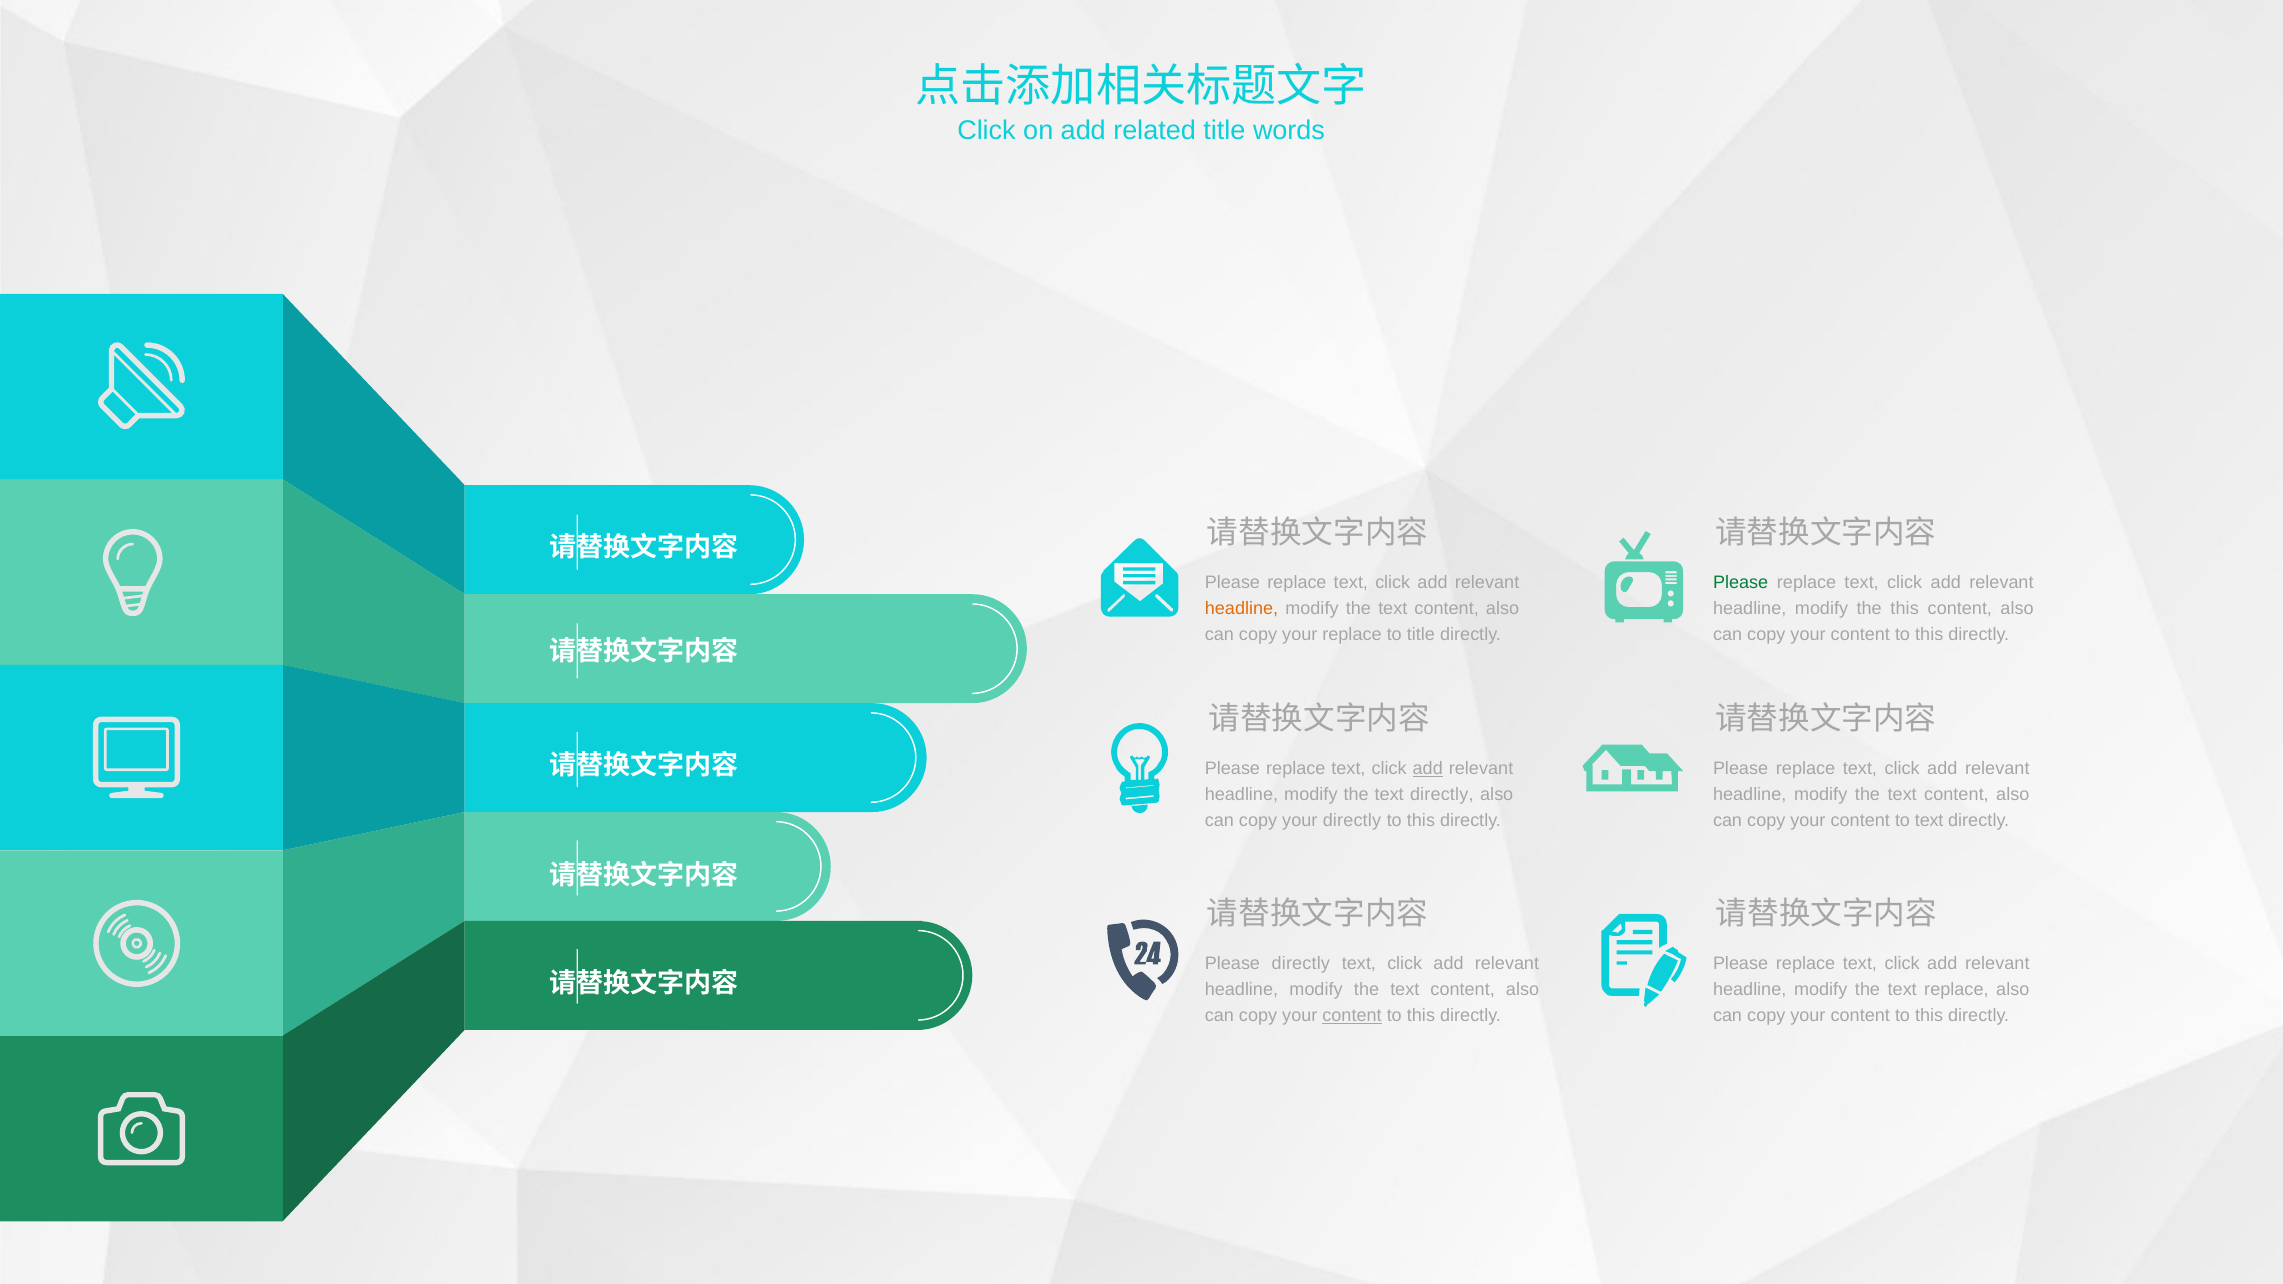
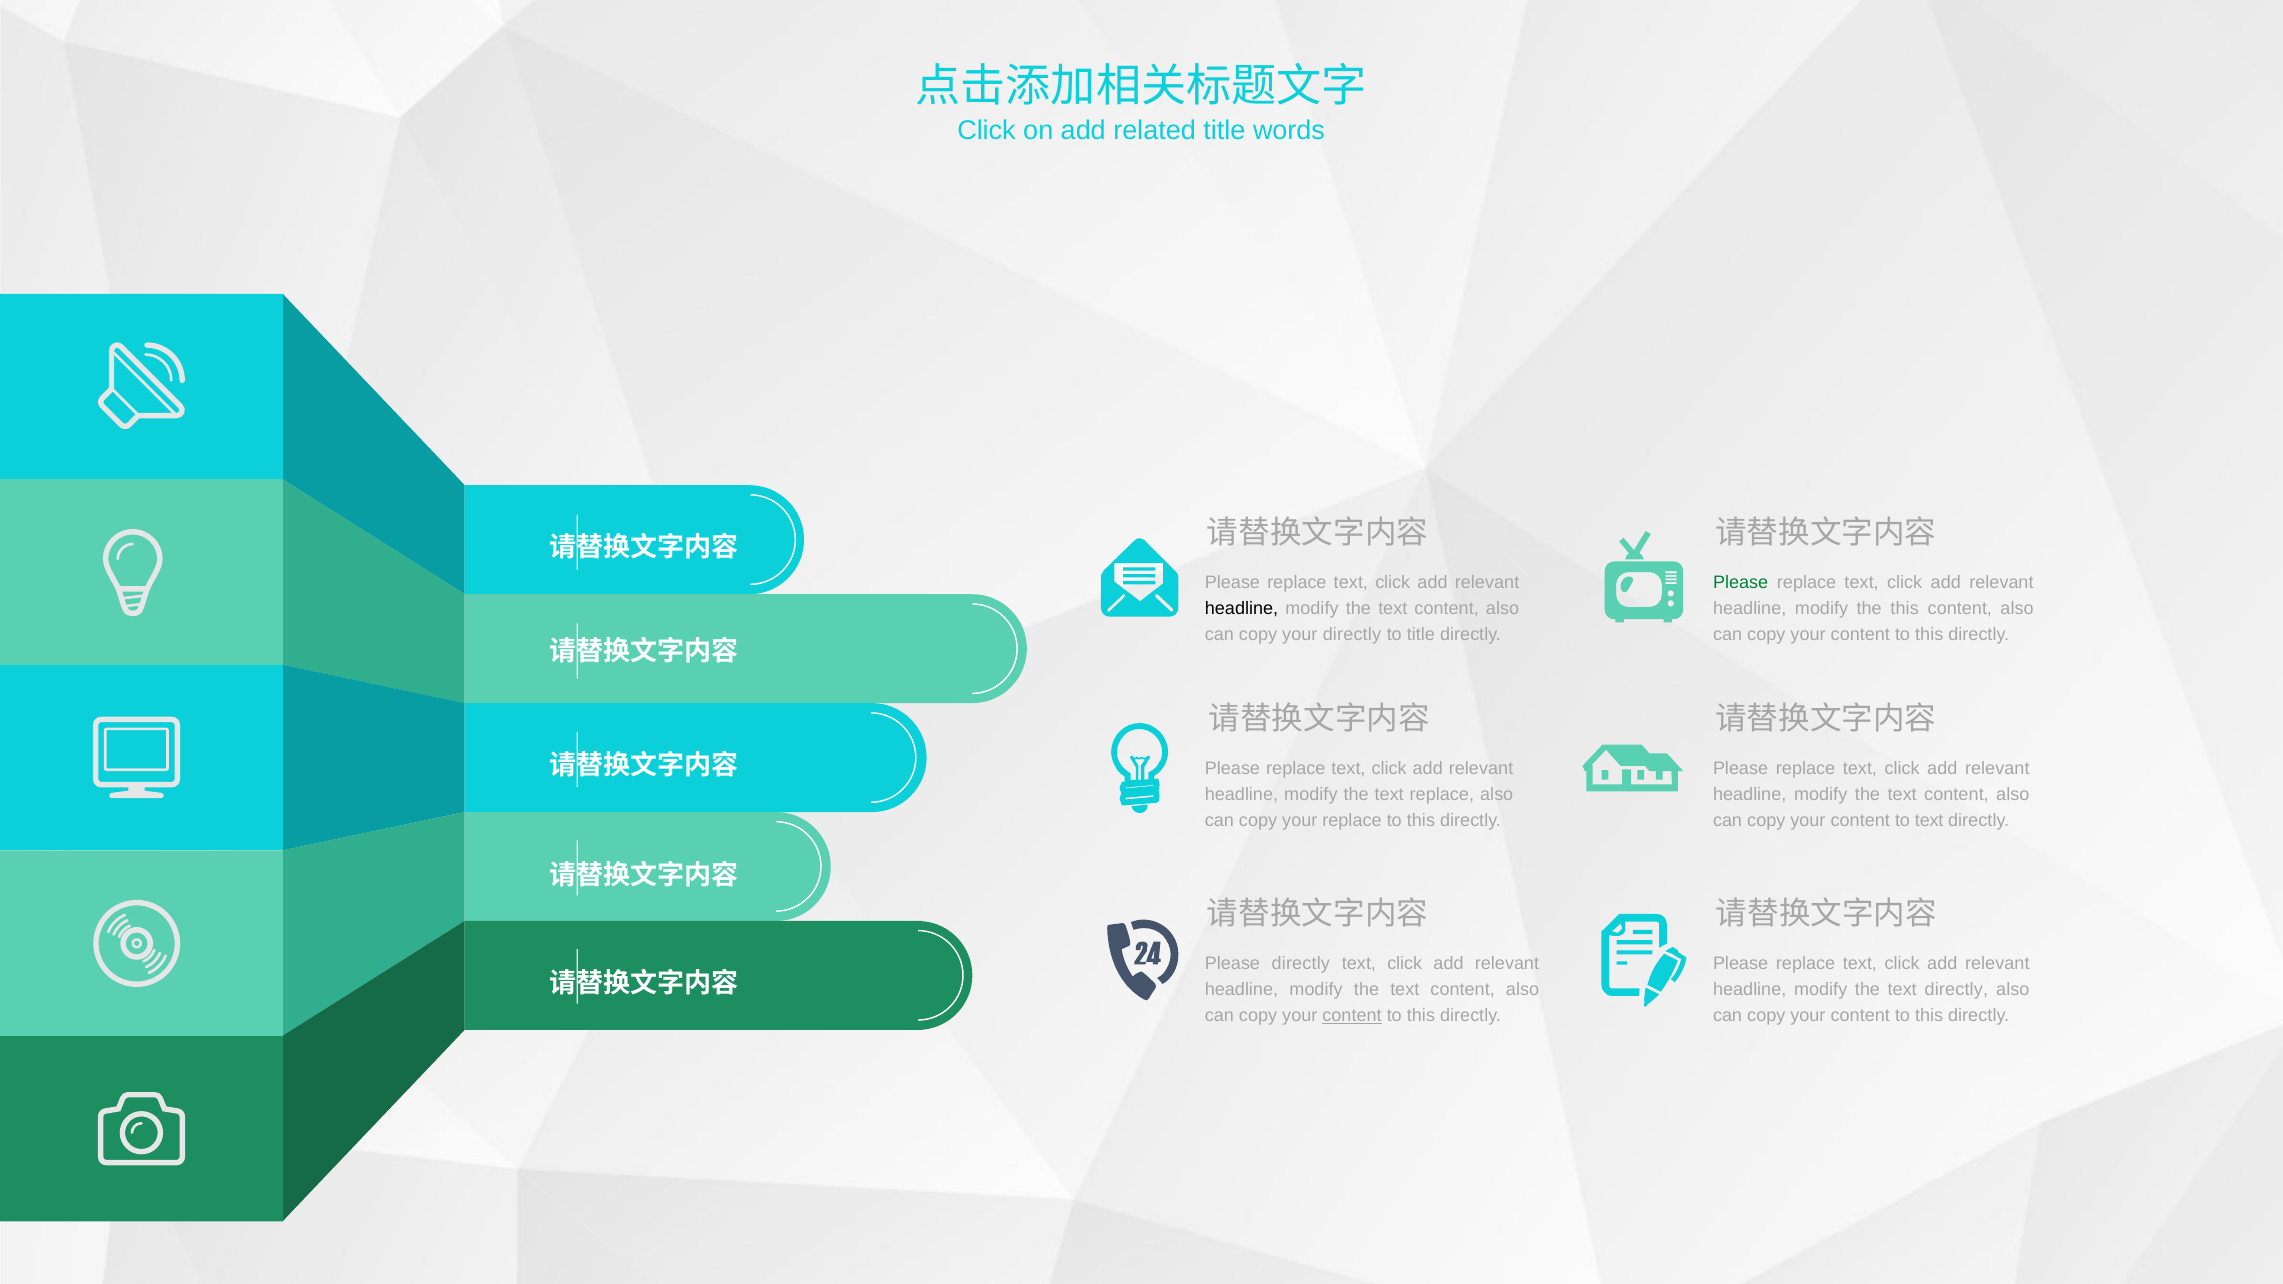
headline at (1242, 608) colour: orange -> black
your replace: replace -> directly
add at (1428, 769) underline: present -> none
the text directly: directly -> replace
your directly: directly -> replace
the text replace: replace -> directly
